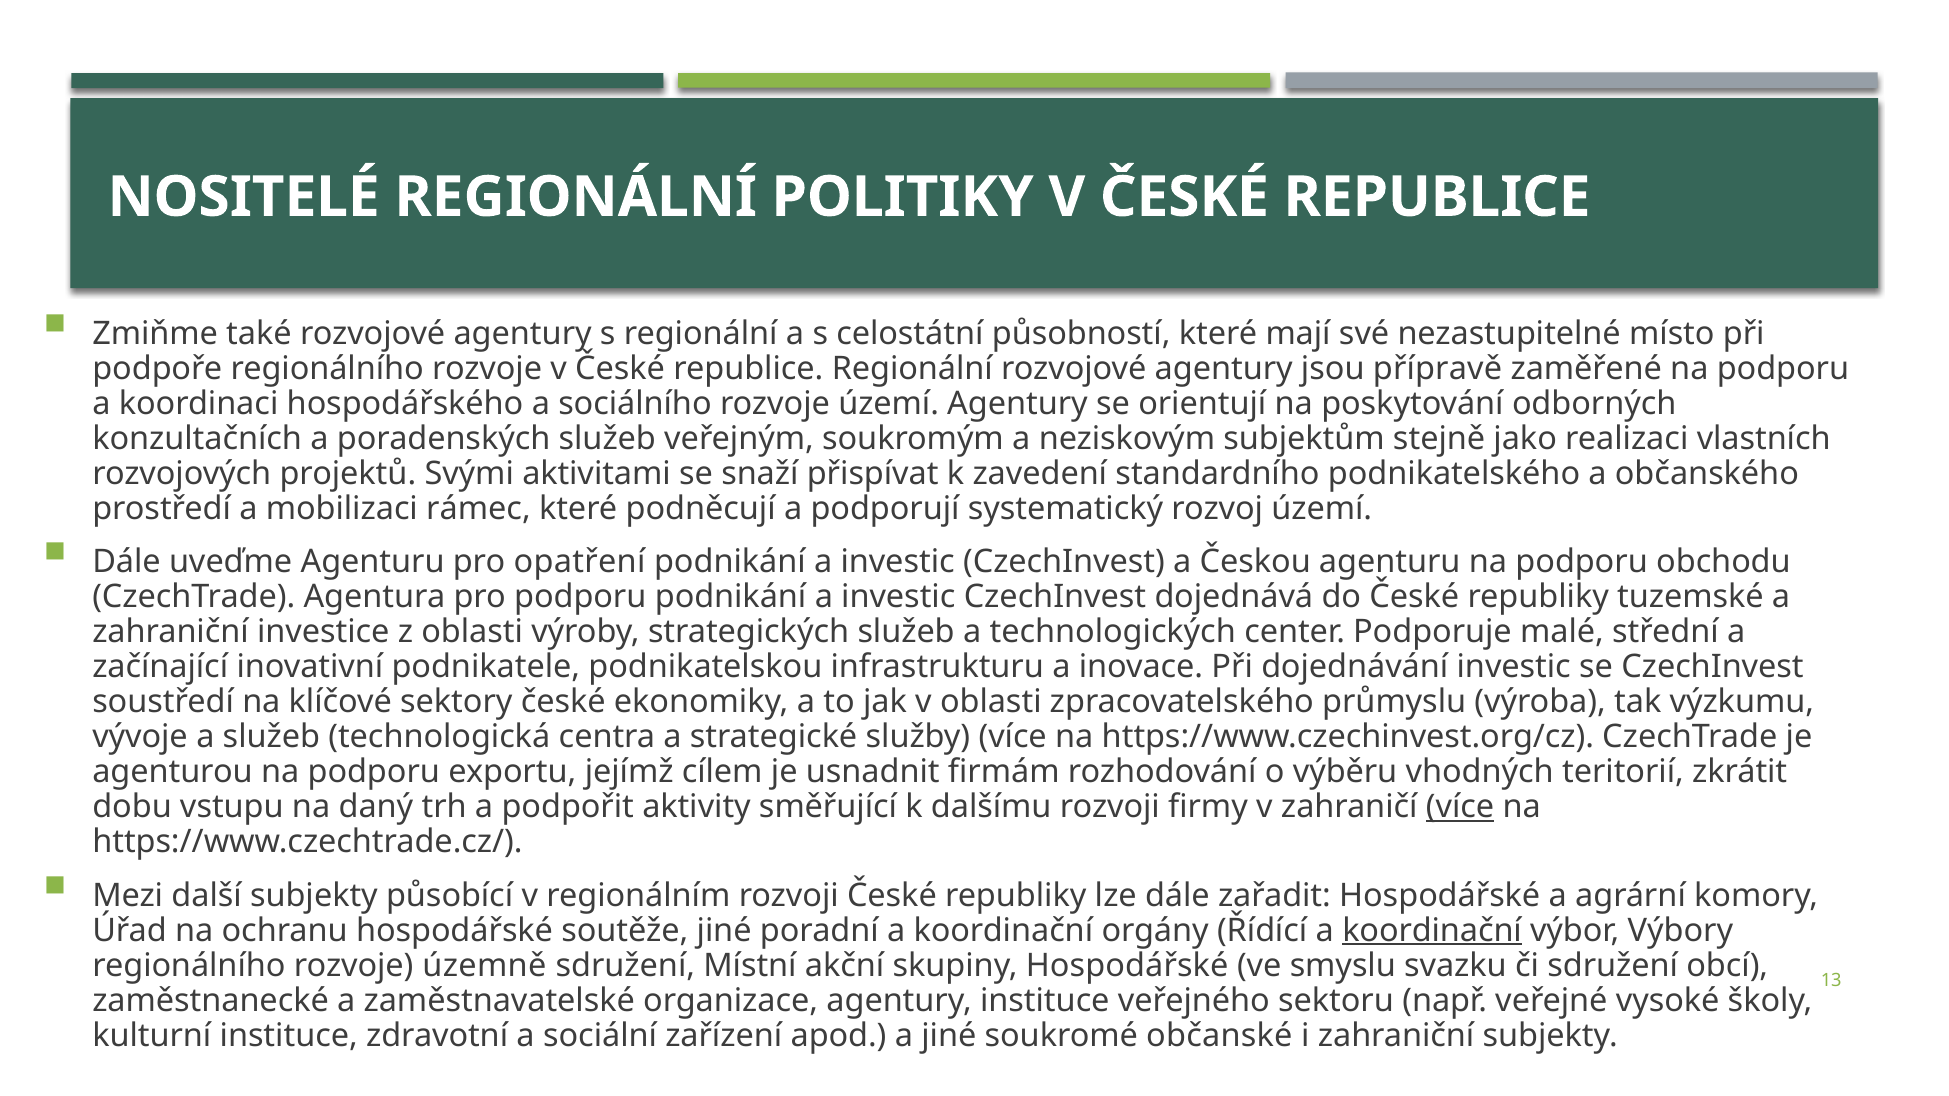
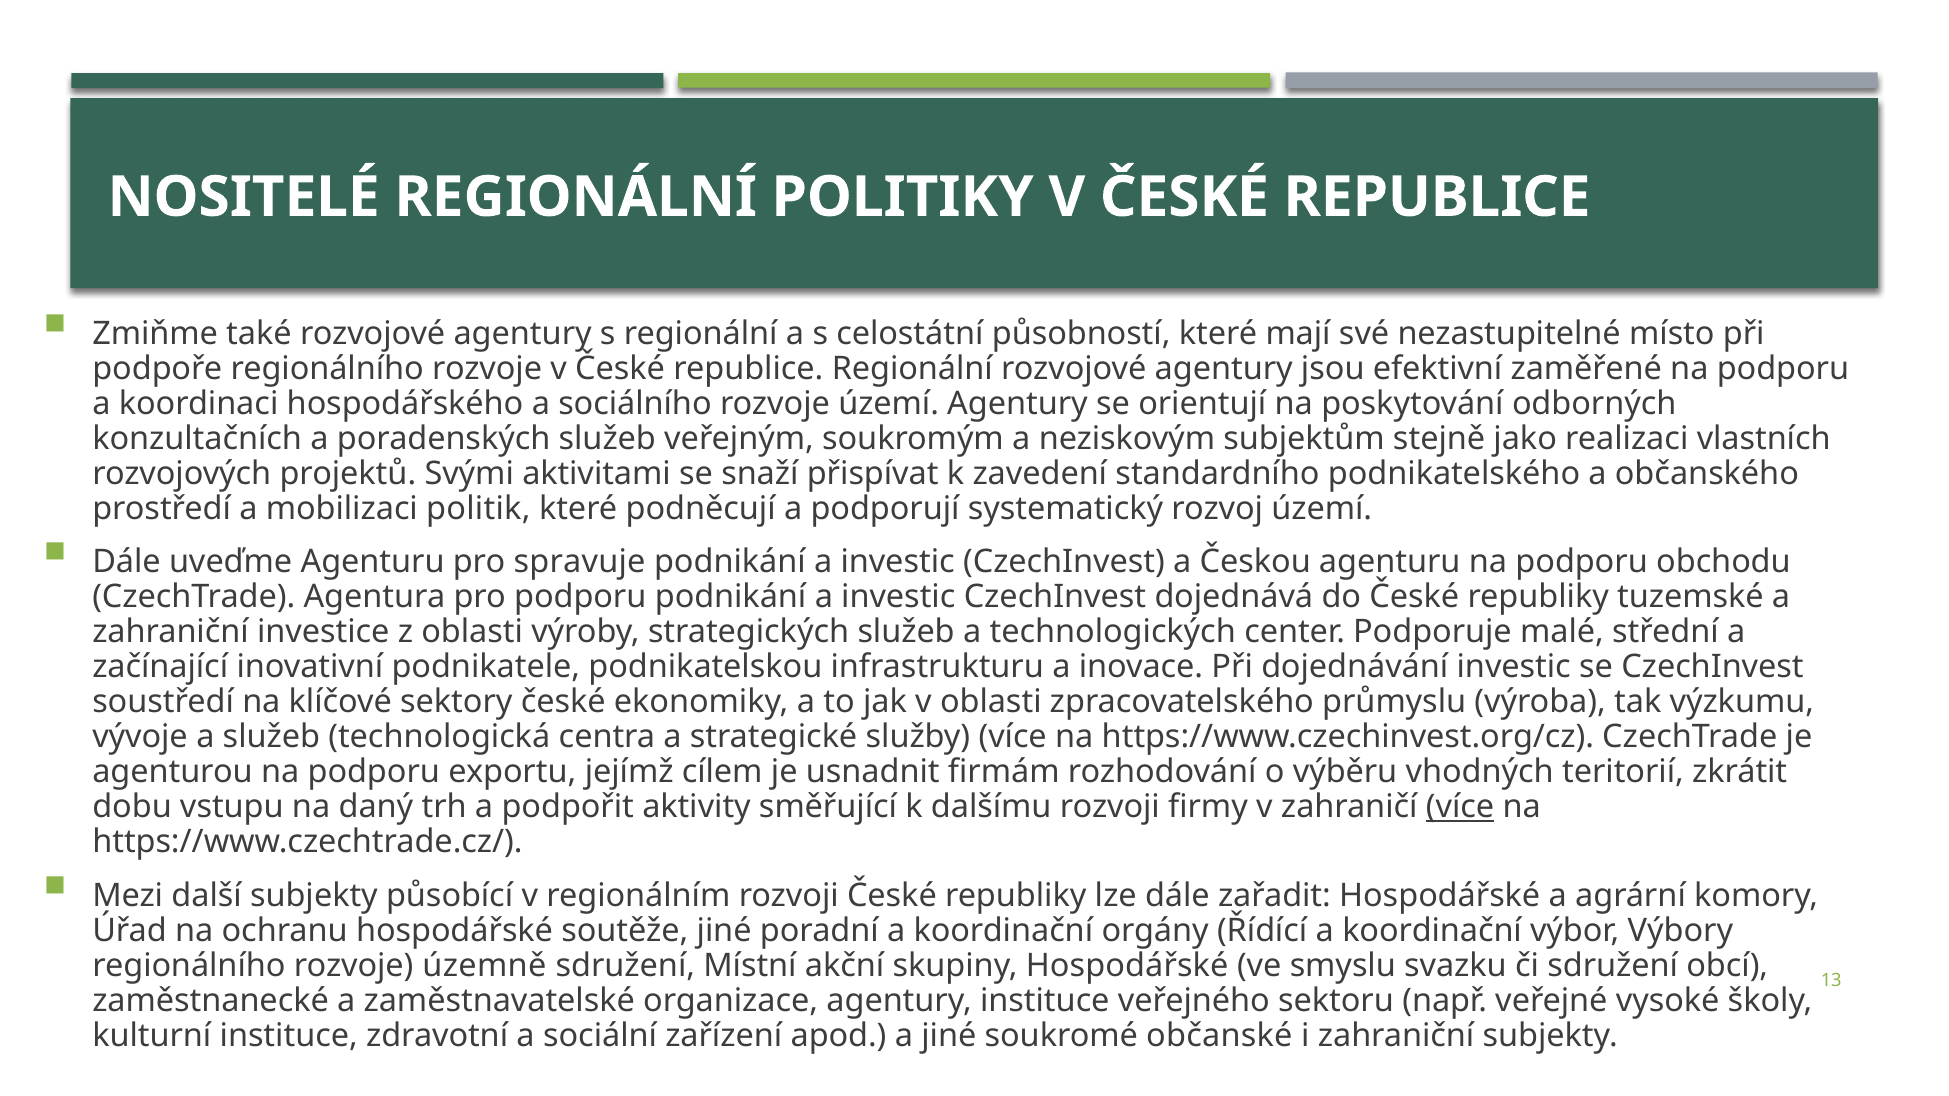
přípravě: přípravě -> efektivní
rámec: rámec -> politik
opatření: opatření -> spravuje
koordinační at (1432, 931) underline: present -> none
